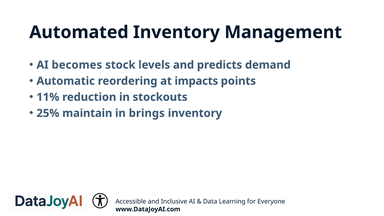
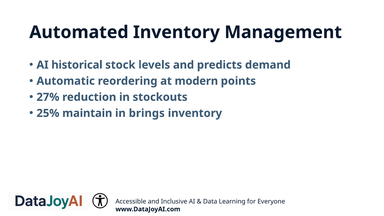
becomes: becomes -> historical
impacts: impacts -> modern
11%: 11% -> 27%
